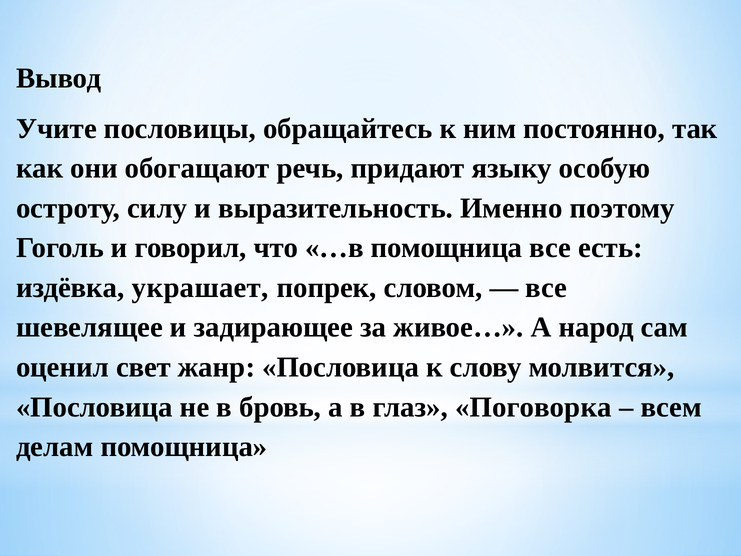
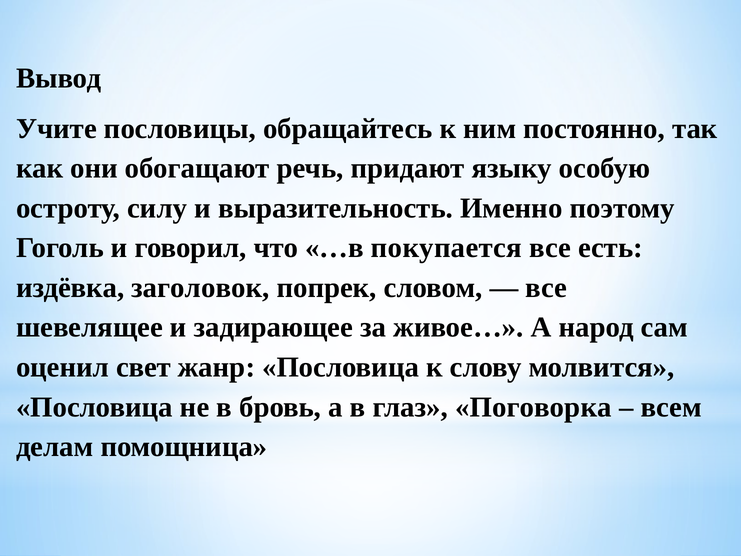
…в помощница: помощница -> покупается
украшает: украшает -> заголовок
